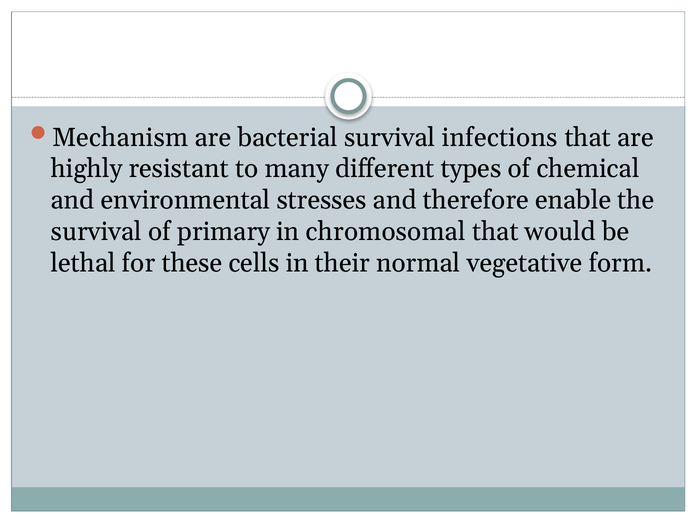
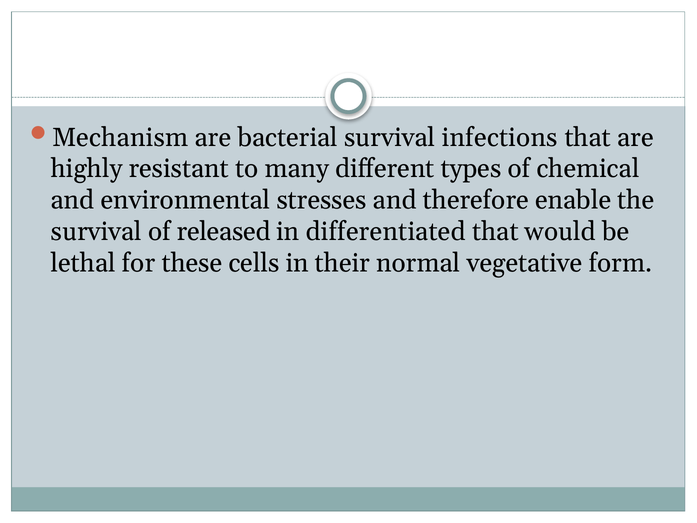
primary: primary -> released
chromosomal: chromosomal -> differentiated
